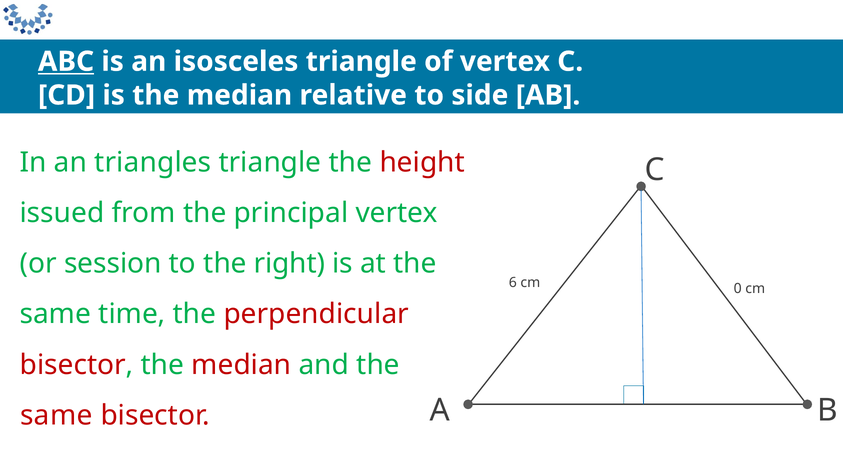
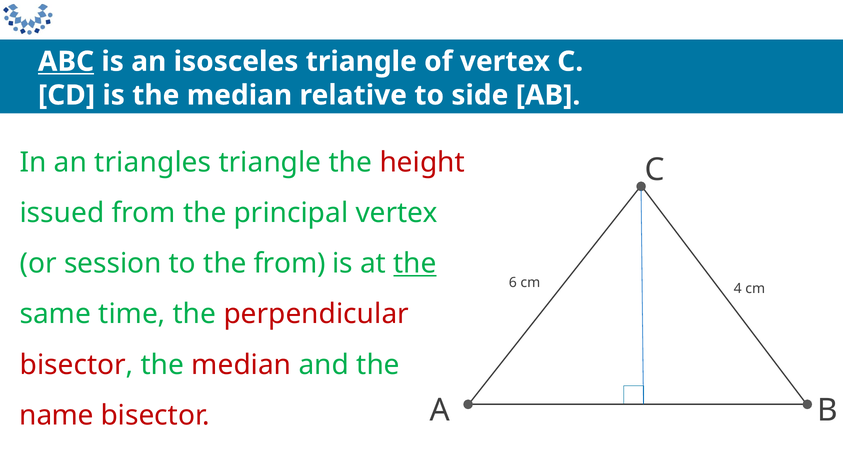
the right: right -> from
the at (415, 264) underline: none -> present
0: 0 -> 4
same at (56, 415): same -> name
